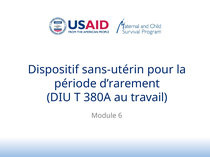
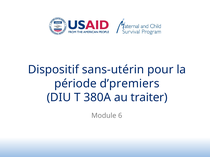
d’rarement: d’rarement -> d’premiers
travail: travail -> traiter
